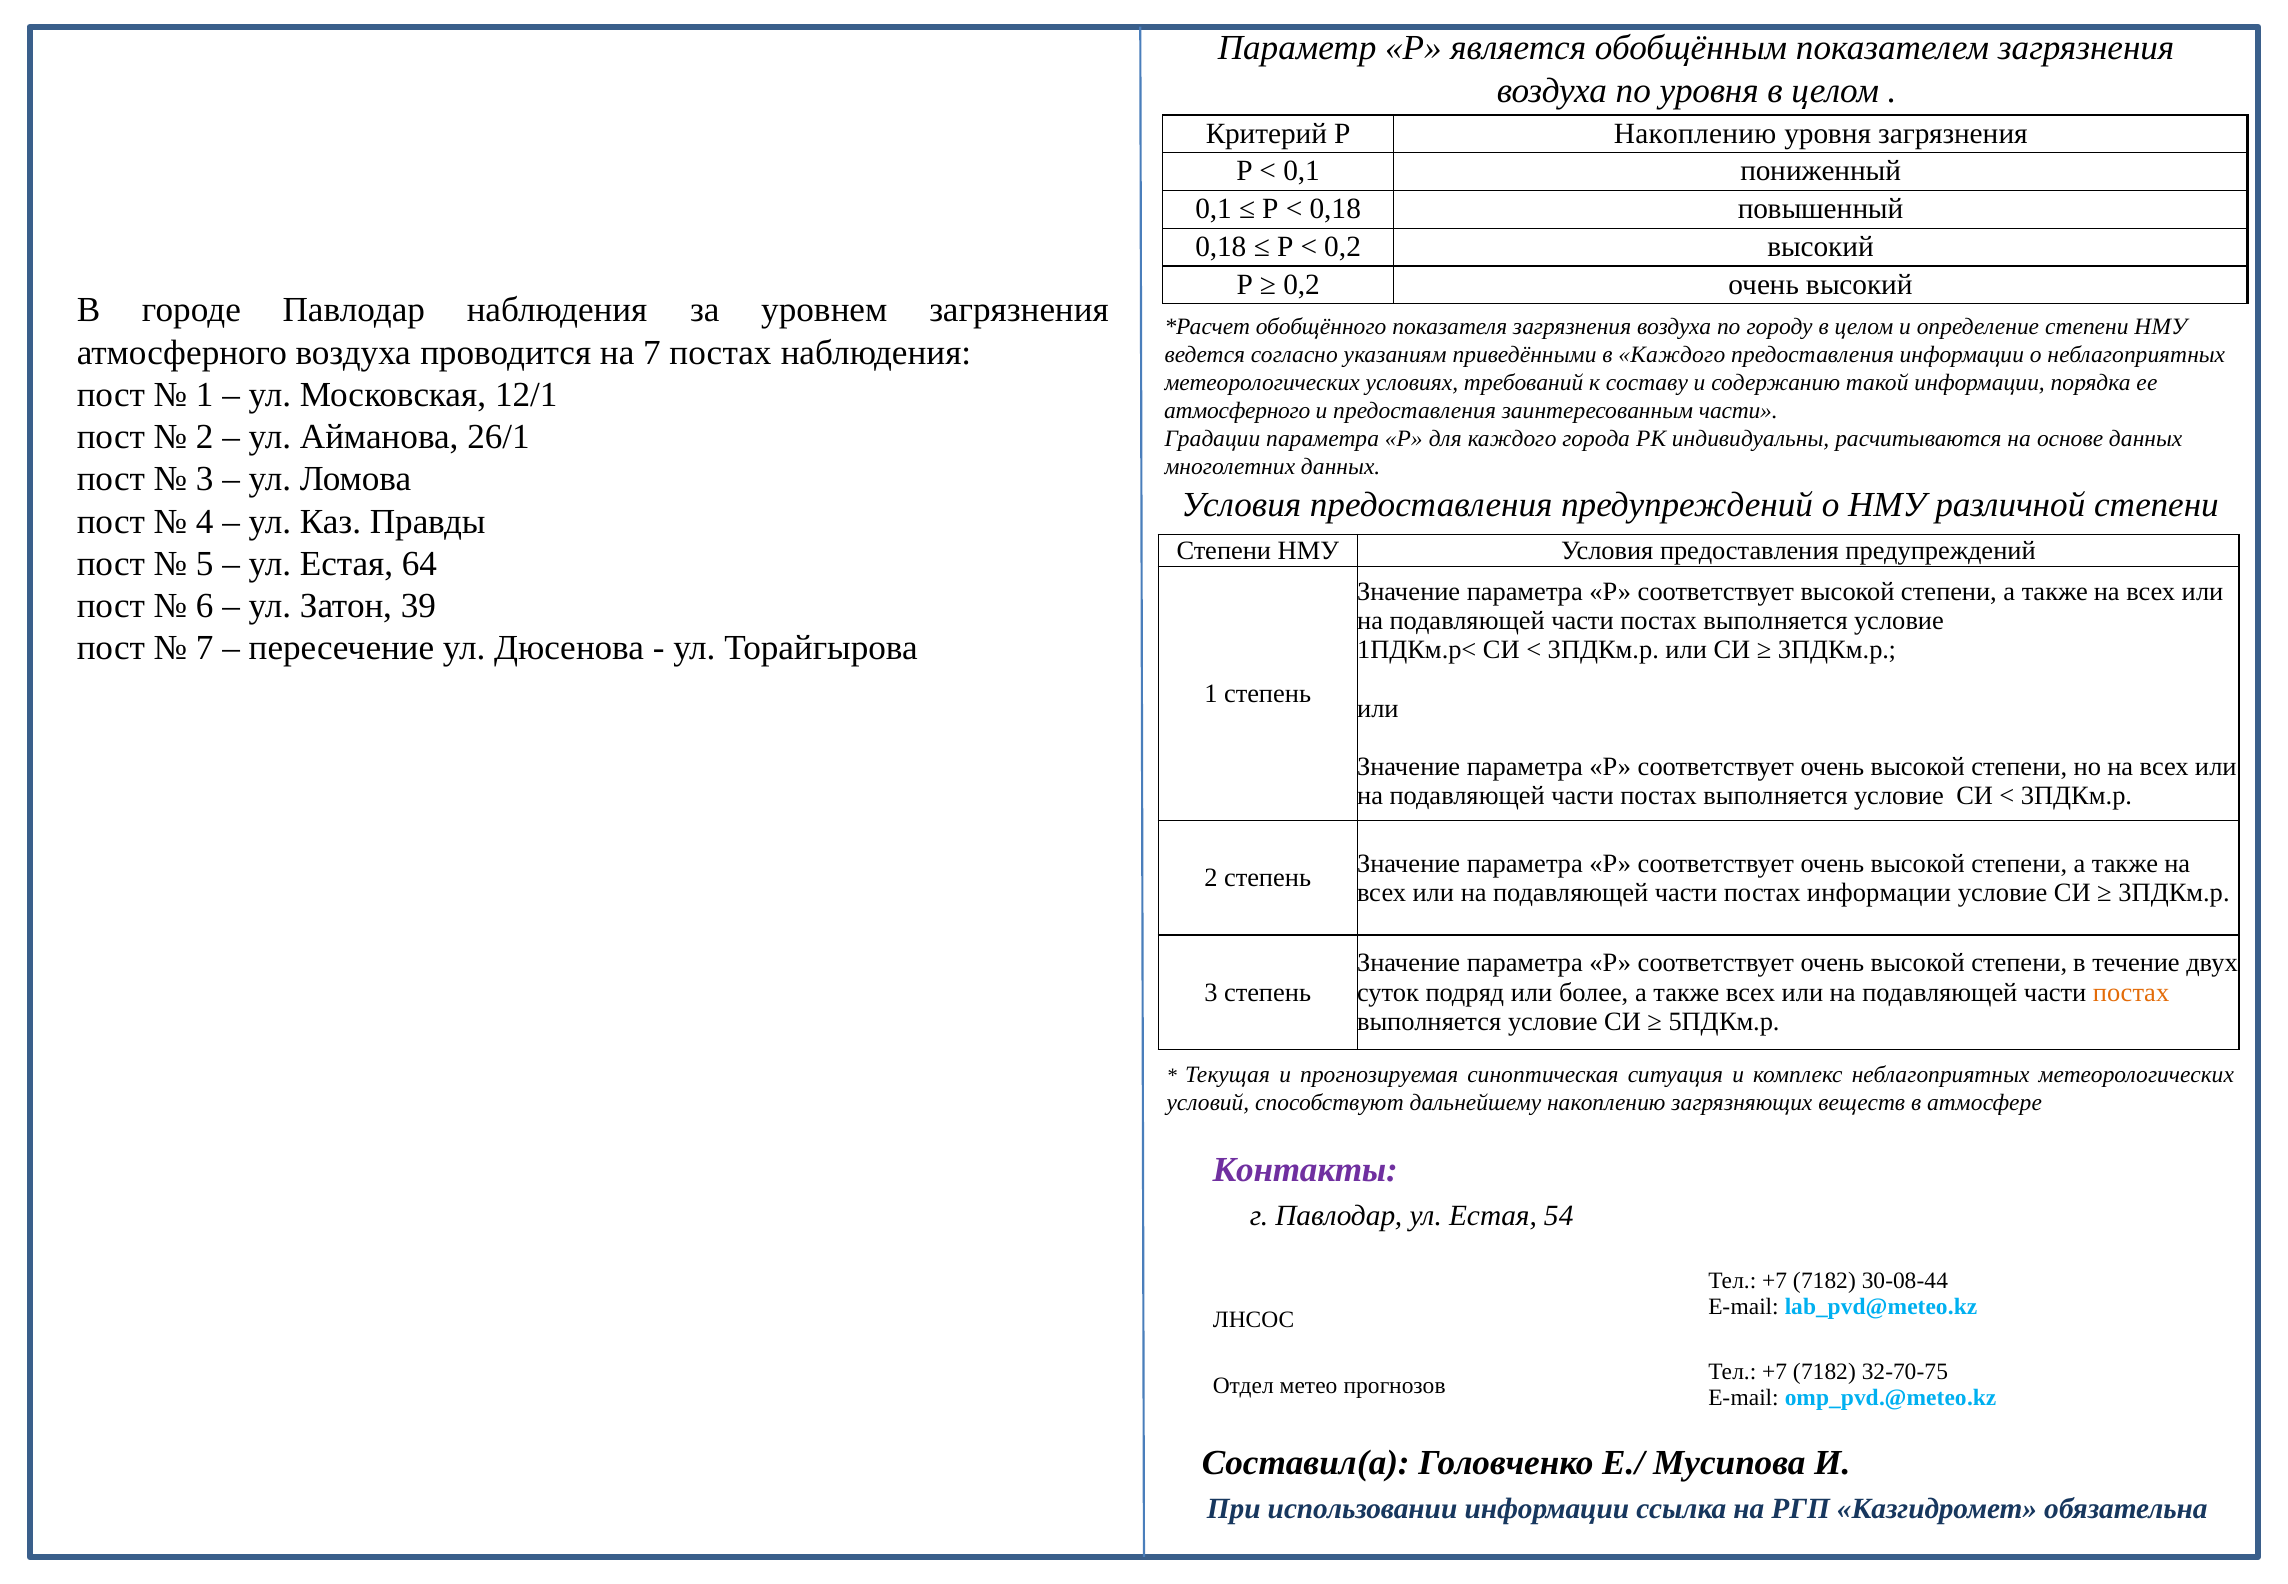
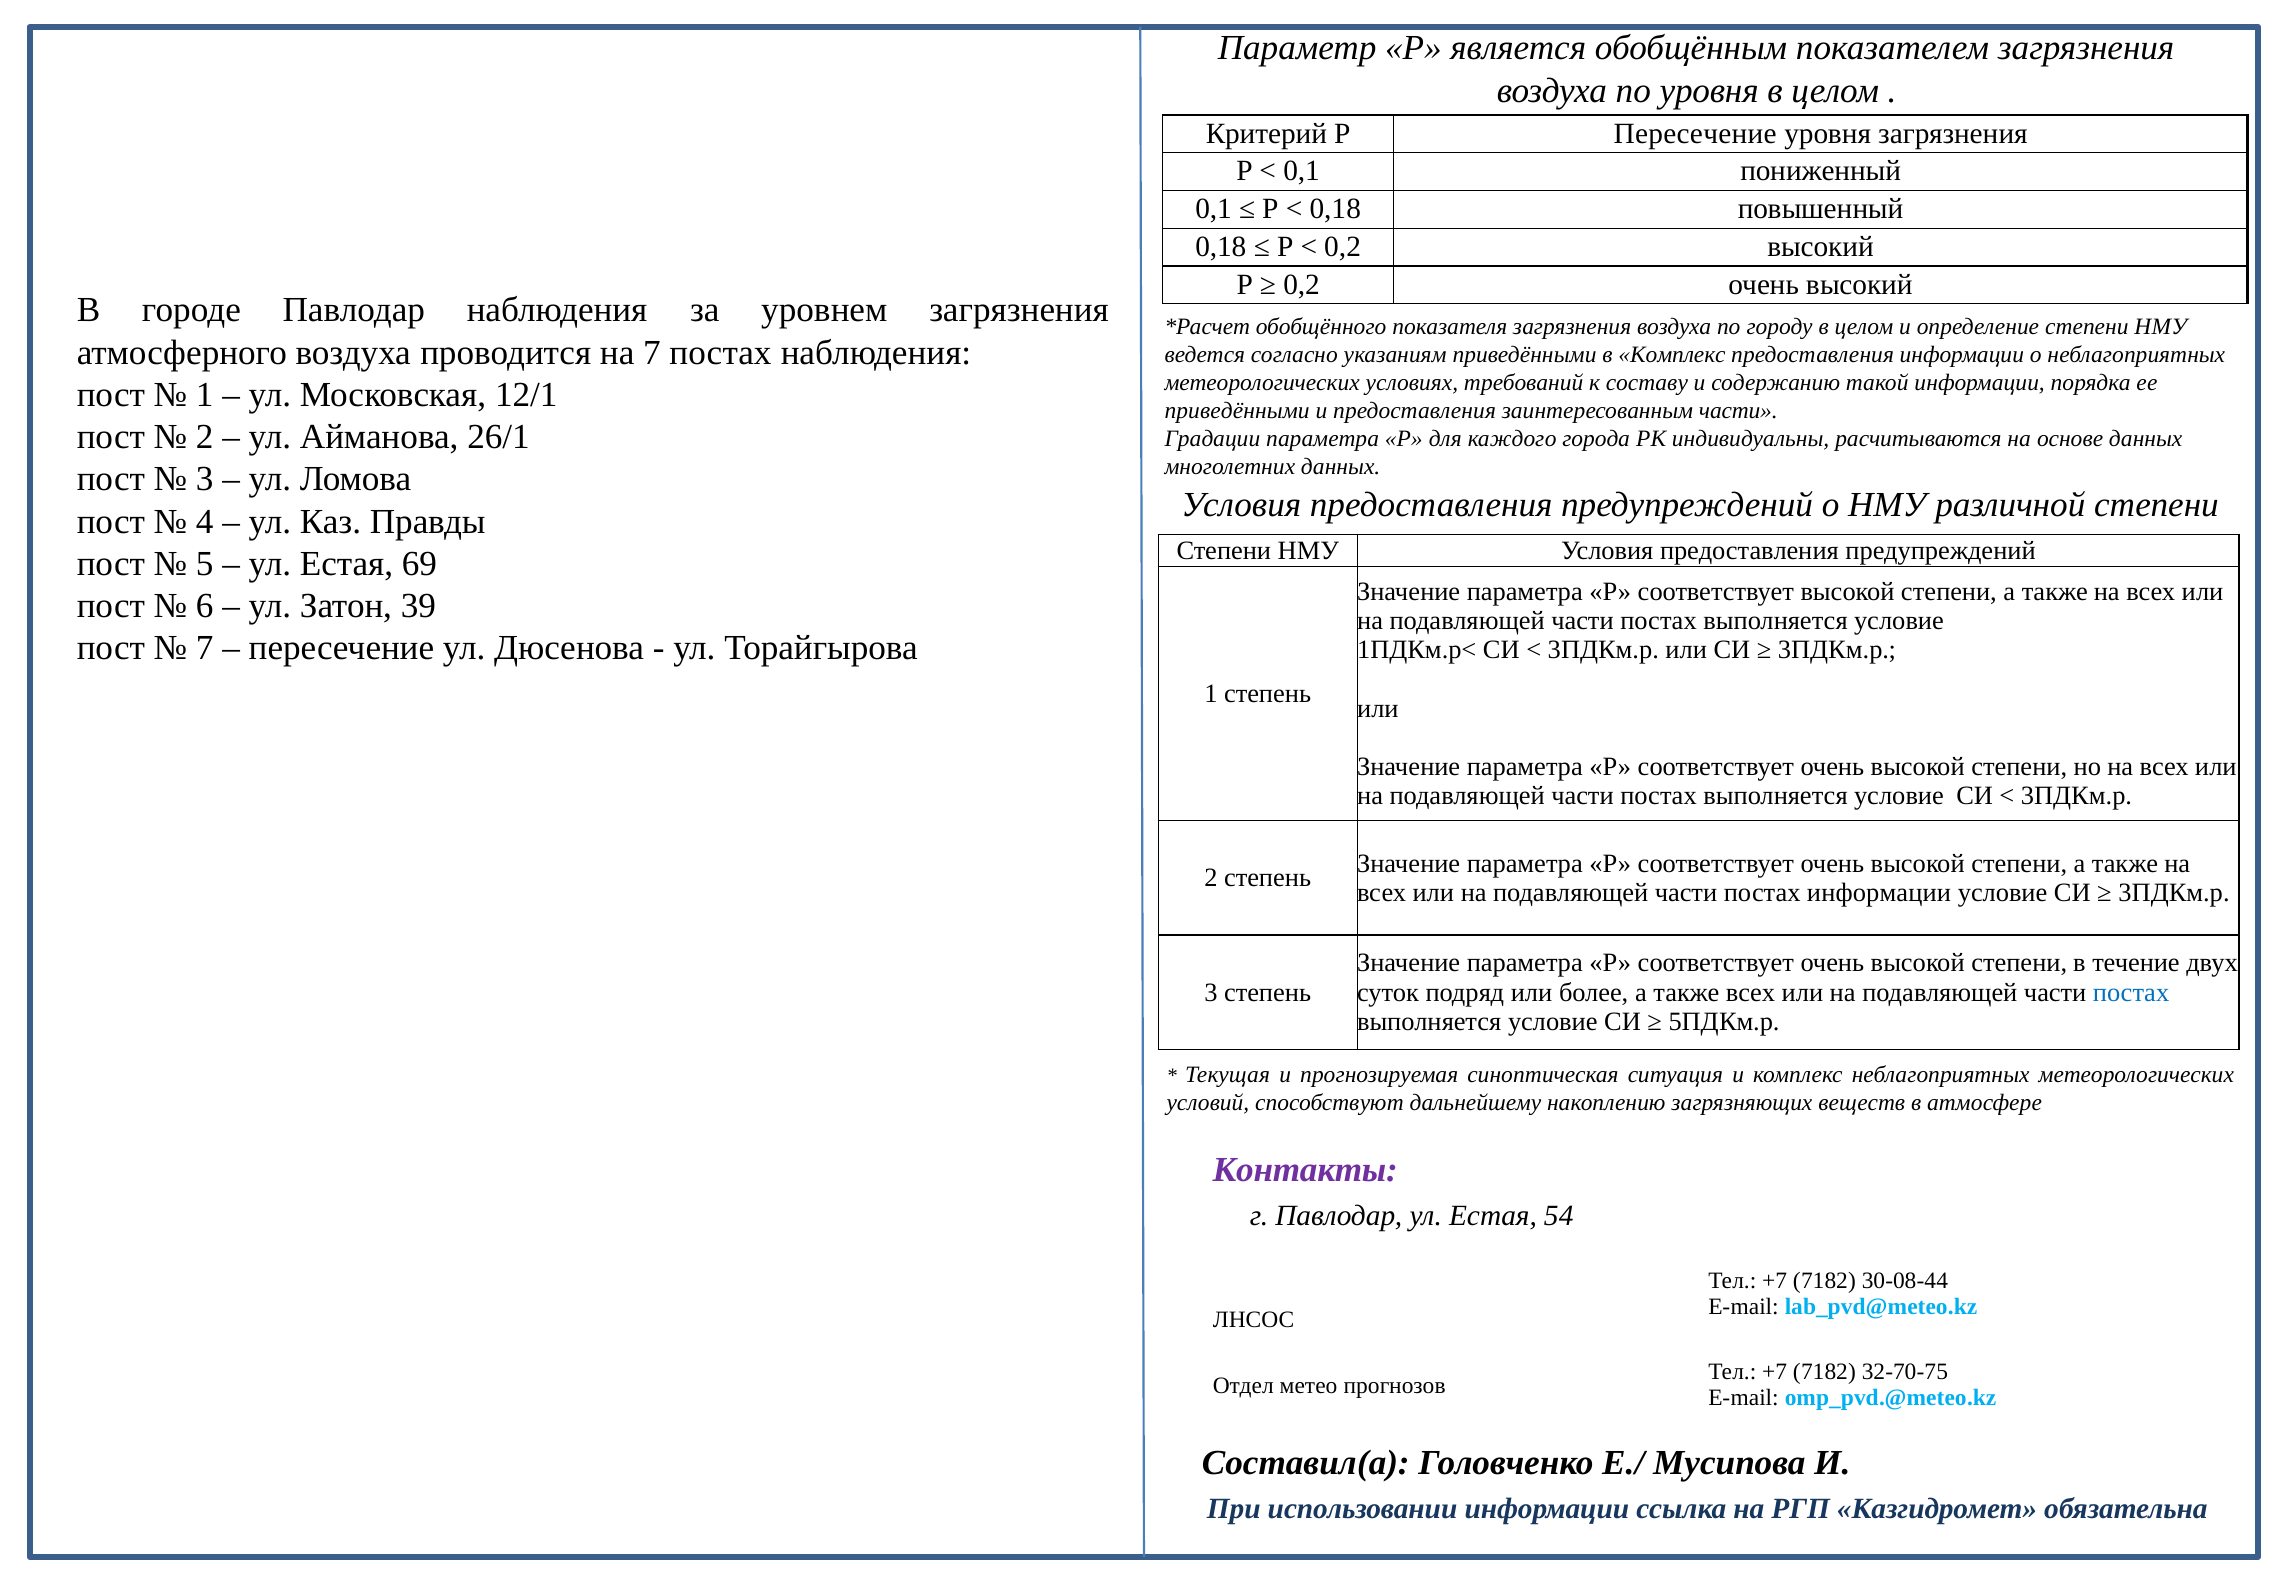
Р Накоплению: Накоплению -> Пересечение
в Каждого: Каждого -> Комплекс
атмосферного at (1237, 411): атмосферного -> приведёнными
64: 64 -> 69
постах at (2131, 992) colour: orange -> blue
